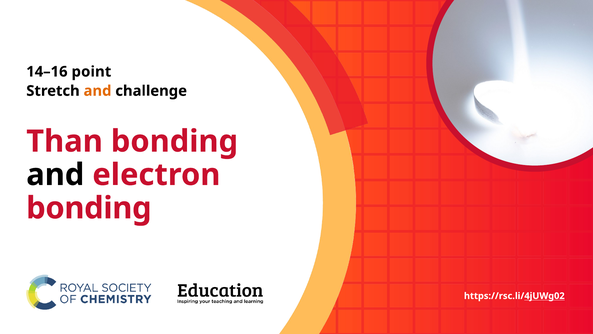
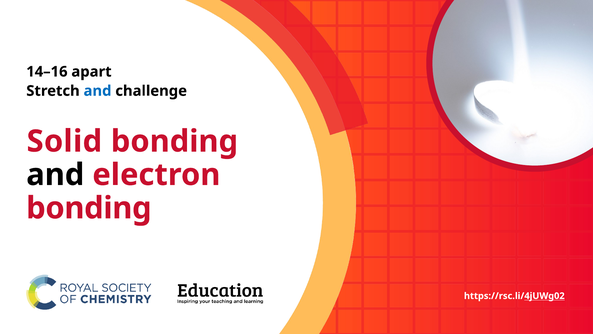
point: point -> apart
and at (98, 91) colour: orange -> blue
Than: Than -> Solid
